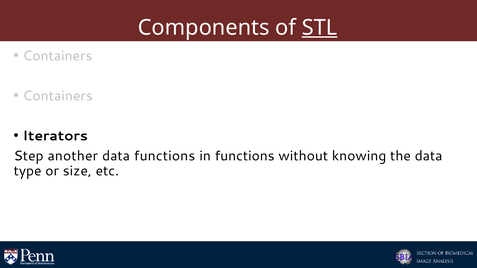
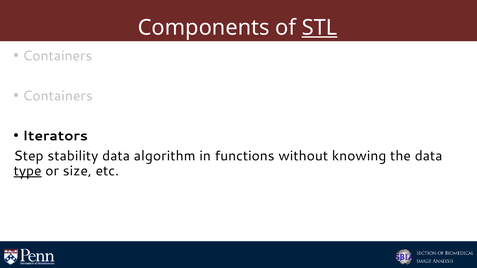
another: another -> stability
data functions: functions -> algorithm
type underline: none -> present
